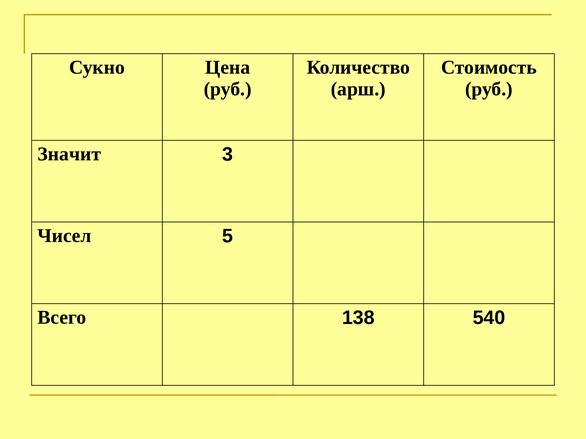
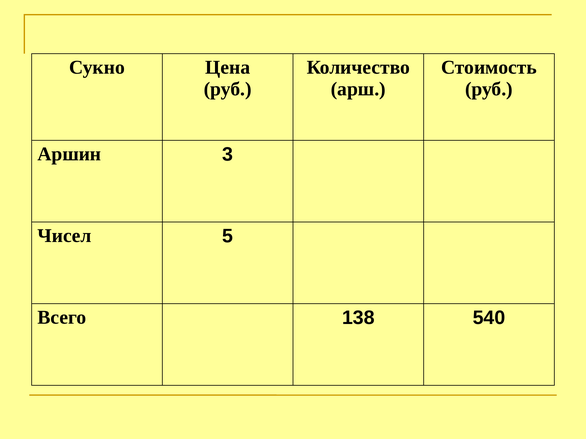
Значит: Значит -> Аршин
